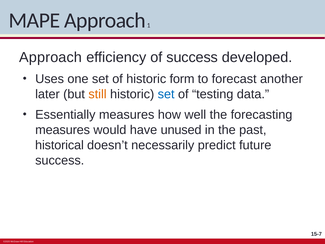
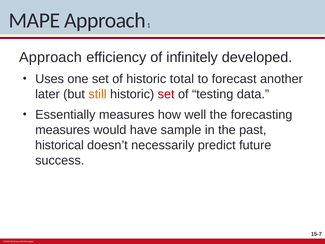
of success: success -> infinitely
form: form -> total
set at (166, 94) colour: blue -> red
unused: unused -> sample
